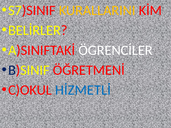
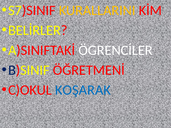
HİZMETLİ: HİZMETLİ -> KOŞARAK
